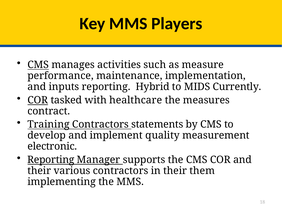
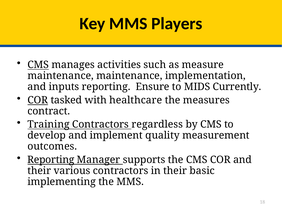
performance at (61, 76): performance -> maintenance
Hybrid: Hybrid -> Ensure
statements: statements -> regardless
electronic: electronic -> outcomes
them: them -> basic
